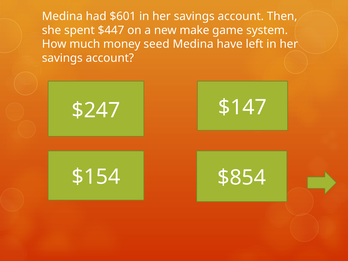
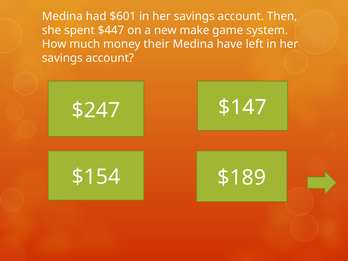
seed: seed -> their
$854: $854 -> $189
